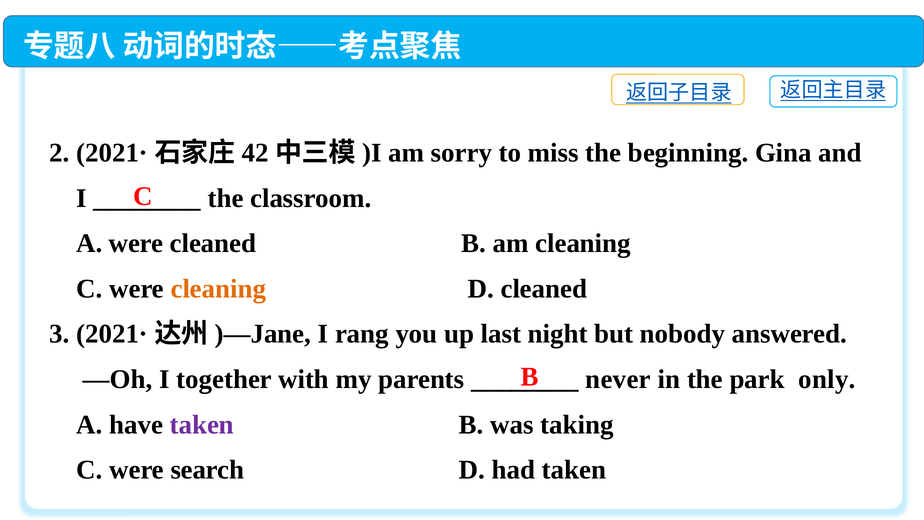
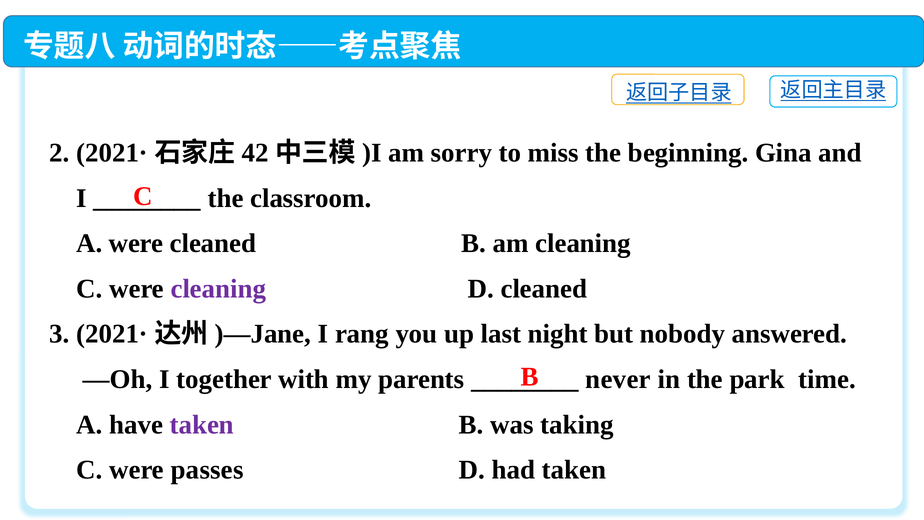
cleaning at (218, 289) colour: orange -> purple
only: only -> time
search: search -> passes
